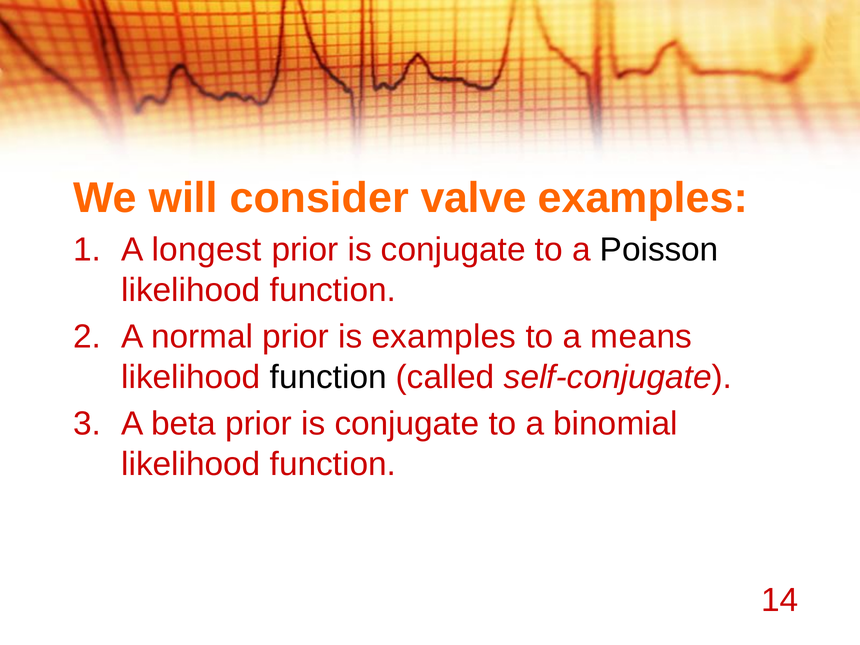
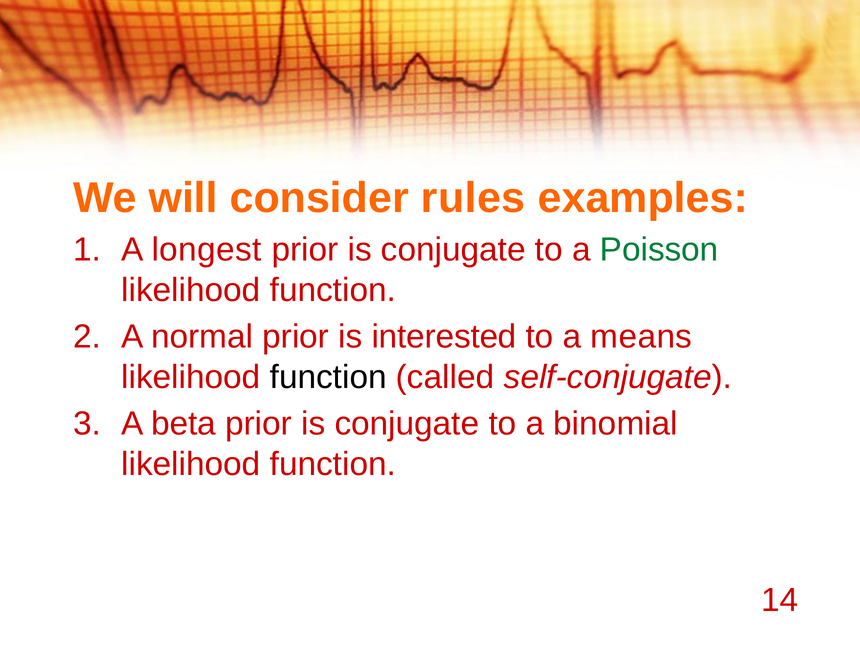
valve: valve -> rules
Poisson colour: black -> green
is examples: examples -> interested
